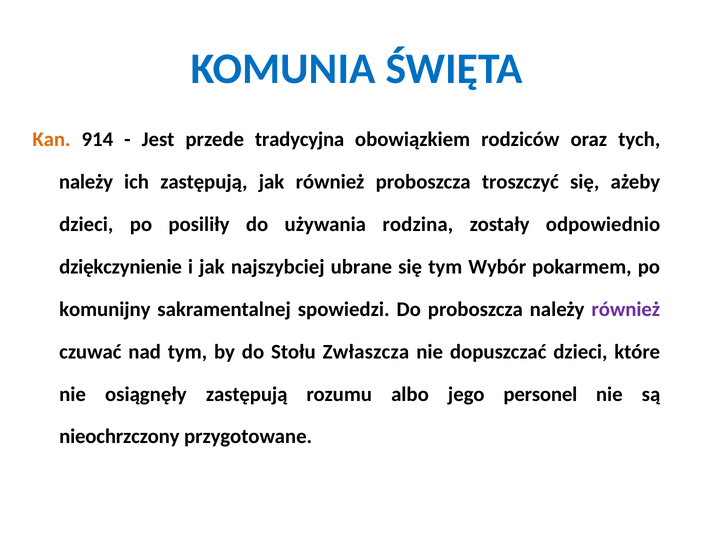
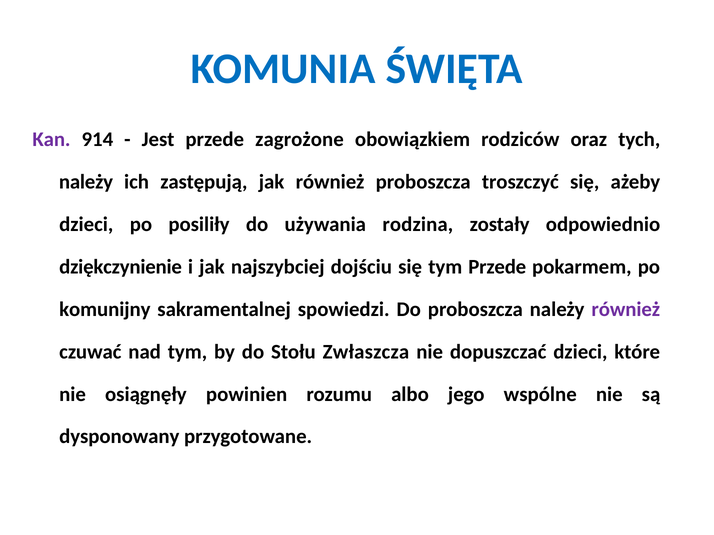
Kan colour: orange -> purple
tradycyjna: tradycyjna -> zagrożone
ubrane: ubrane -> dojściu
tym Wybór: Wybór -> Przede
osiągnęły zastępują: zastępują -> powinien
personel: personel -> wspólne
nieochrzczony: nieochrzczony -> dysponowany
